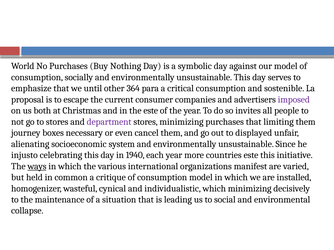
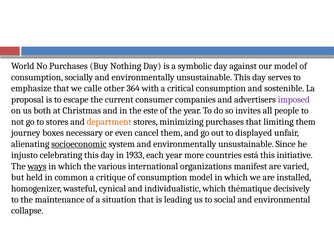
until: until -> calle
para: para -> with
department colour: purple -> orange
socioeconomic underline: none -> present
1940: 1940 -> 1933
countries este: este -> está
which minimizing: minimizing -> thématique
